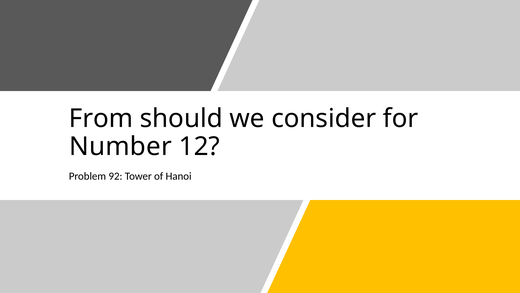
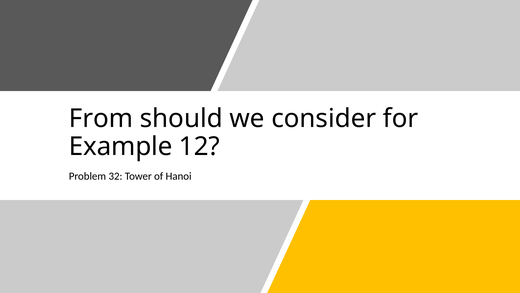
Number: Number -> Example
92: 92 -> 32
